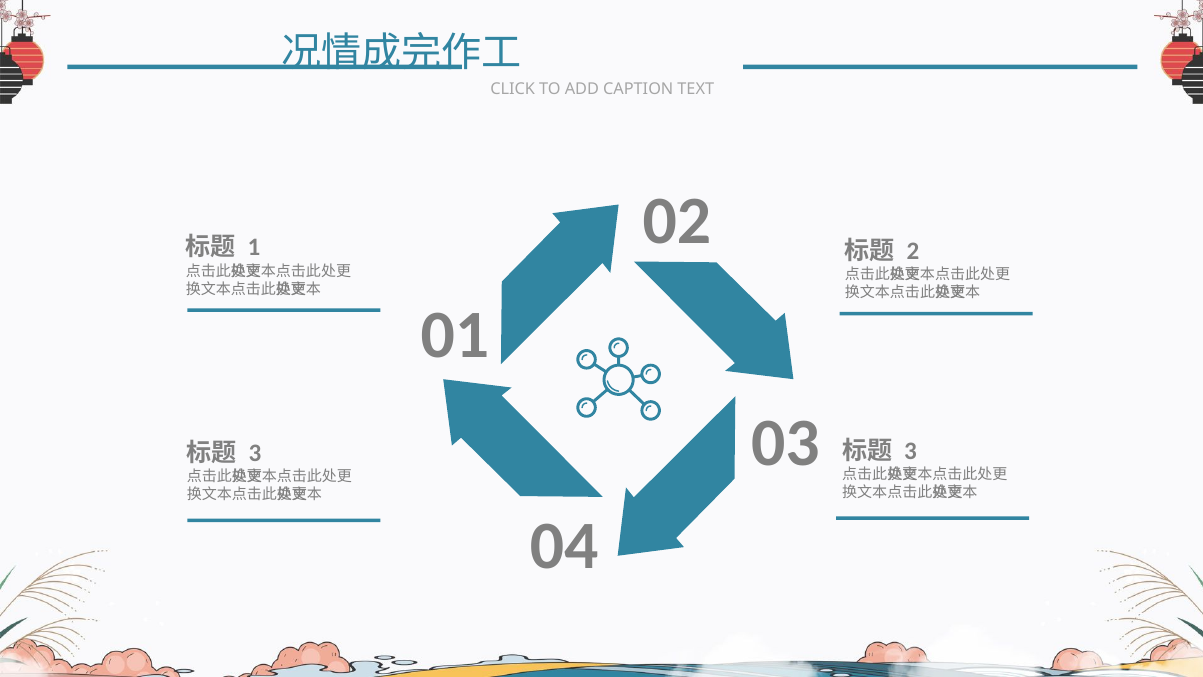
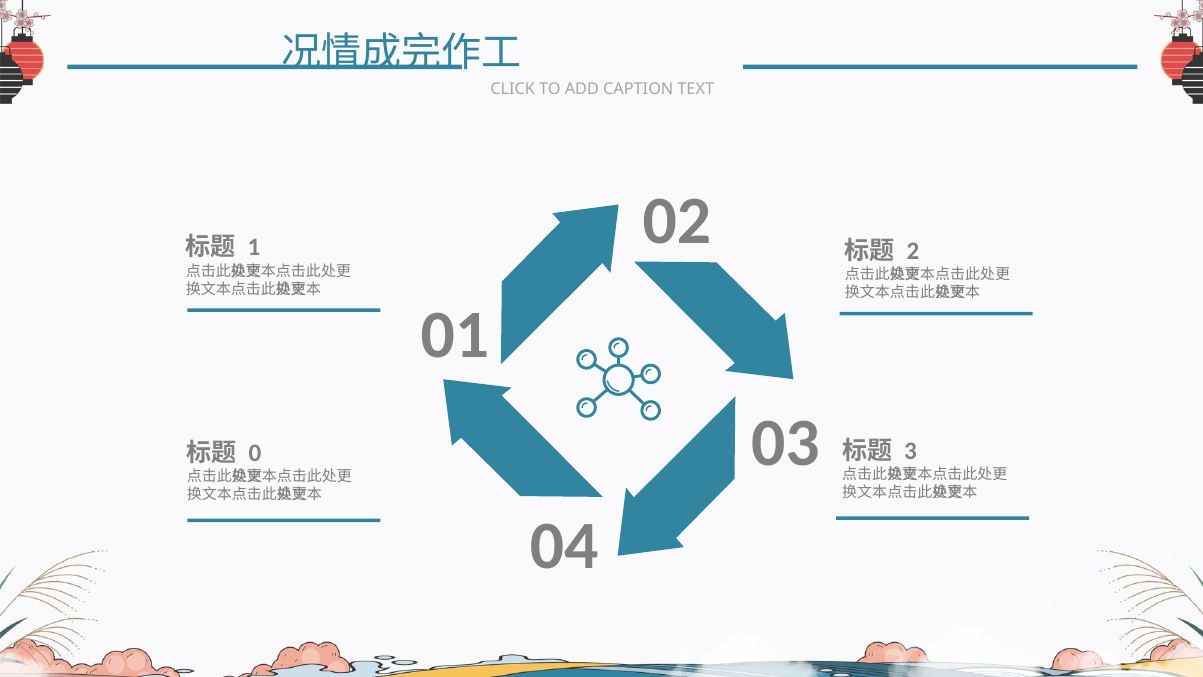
3 at (255, 454): 3 -> 0
